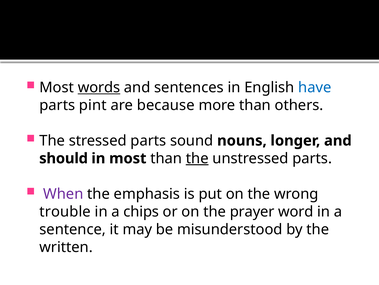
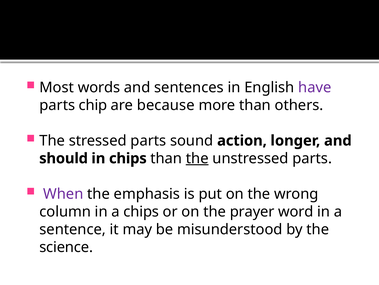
words underline: present -> none
have colour: blue -> purple
pint: pint -> chip
nouns: nouns -> action
in most: most -> chips
trouble: trouble -> column
written: written -> science
